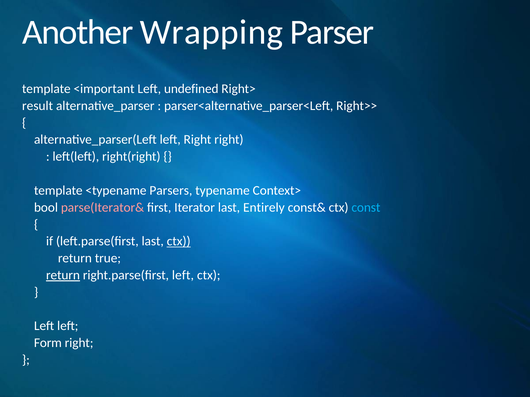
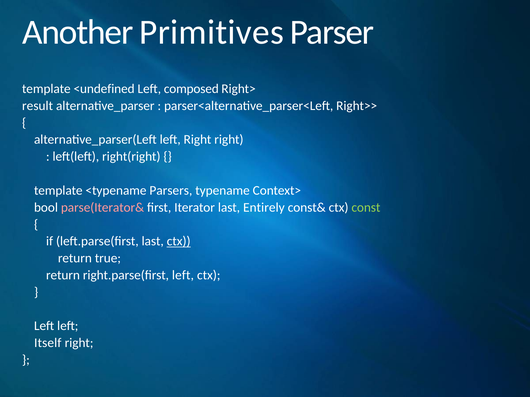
Wrapping: Wrapping -> Primitives
<important: <important -> <undefined
undefined: undefined -> composed
const colour: light blue -> light green
return at (63, 275) underline: present -> none
Form: Form -> Itself
